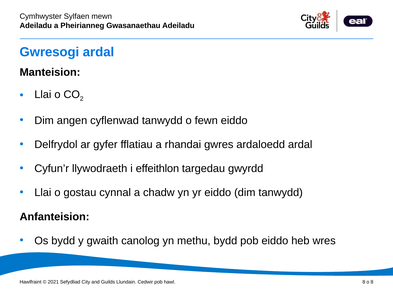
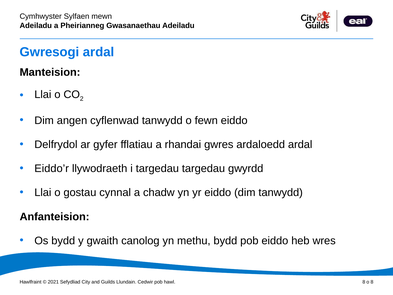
Cyfun’r: Cyfun’r -> Eiddo’r
i effeithlon: effeithlon -> targedau
